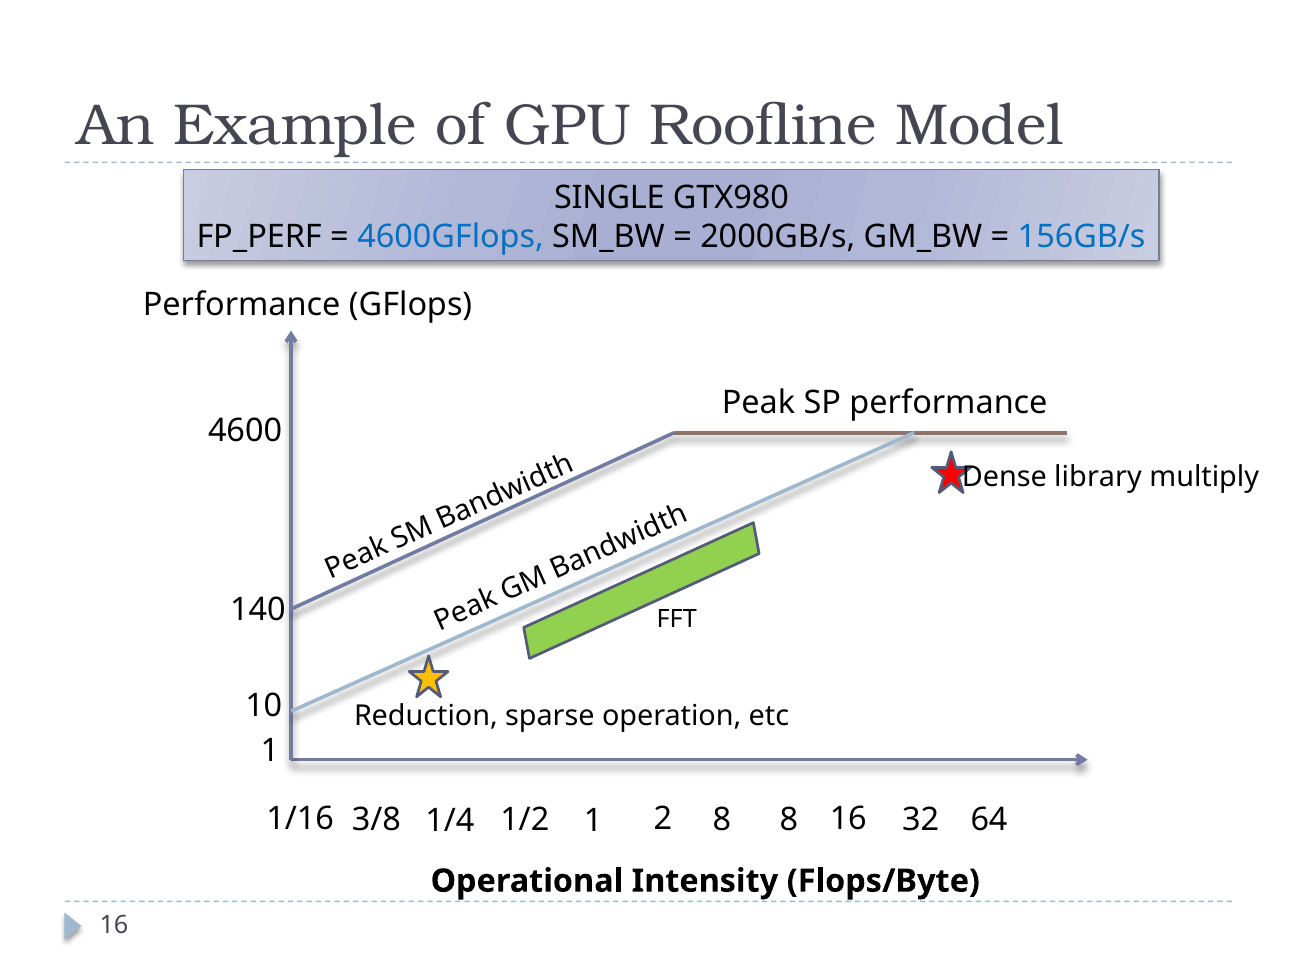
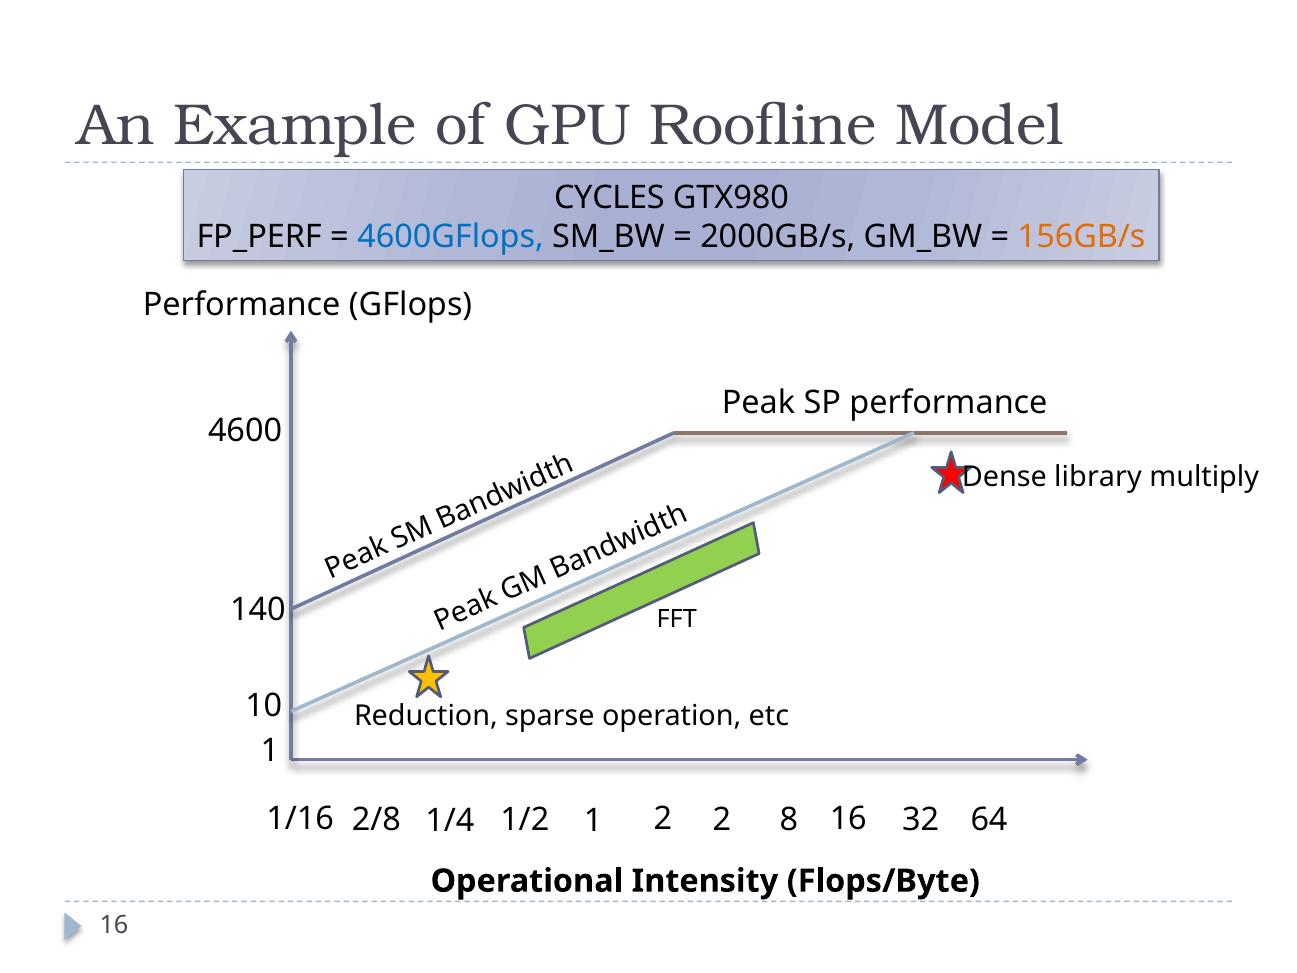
SINGLE: SINGLE -> CYCLES
156GB/s colour: blue -> orange
3/8: 3/8 -> 2/8
2 8: 8 -> 2
